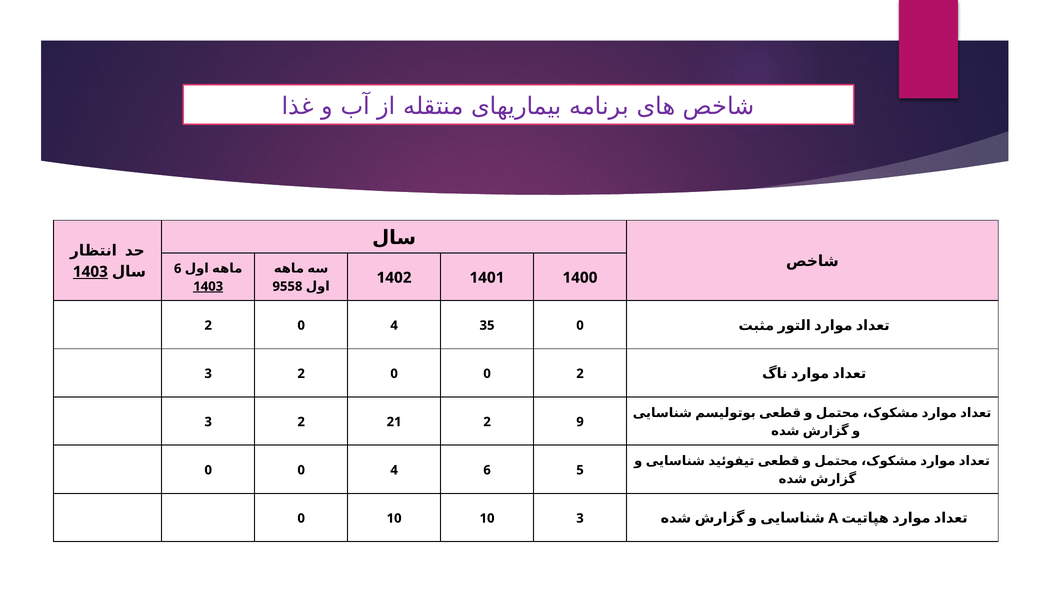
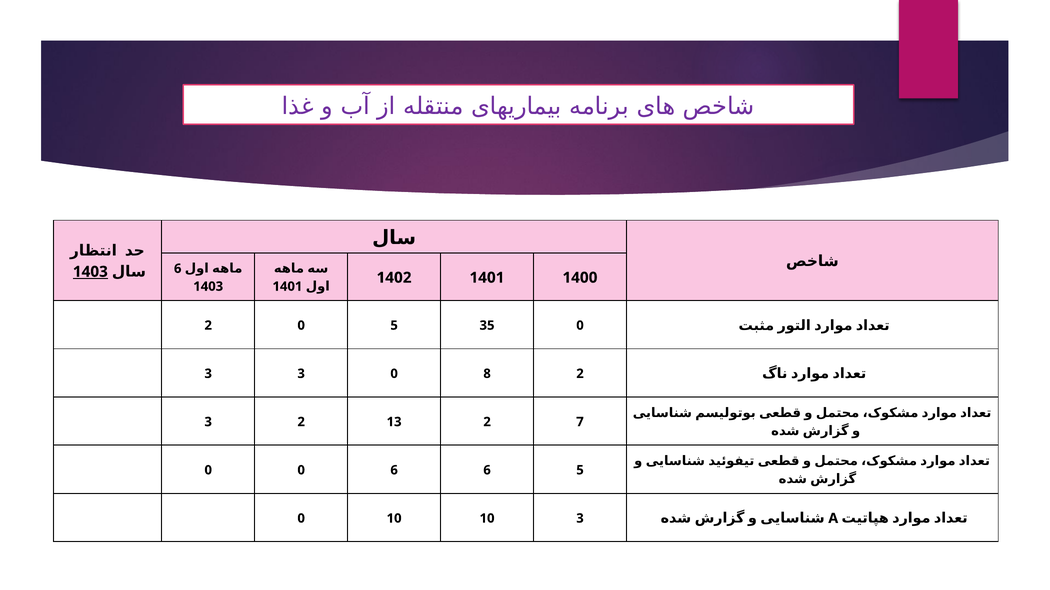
1403 at (208, 287) underline: present -> none
9558 at (287, 287): 9558 -> 1401
2 0 4: 4 -> 5
2 at (301, 374): 2 -> 3
0 at (487, 374): 0 -> 8
21: 21 -> 13
9: 9 -> 7
0 0 4: 4 -> 6
